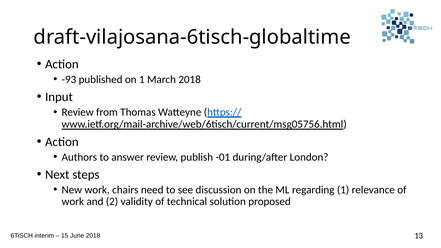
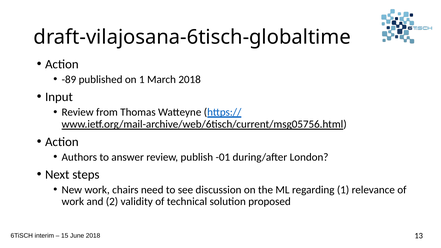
-93: -93 -> -89
